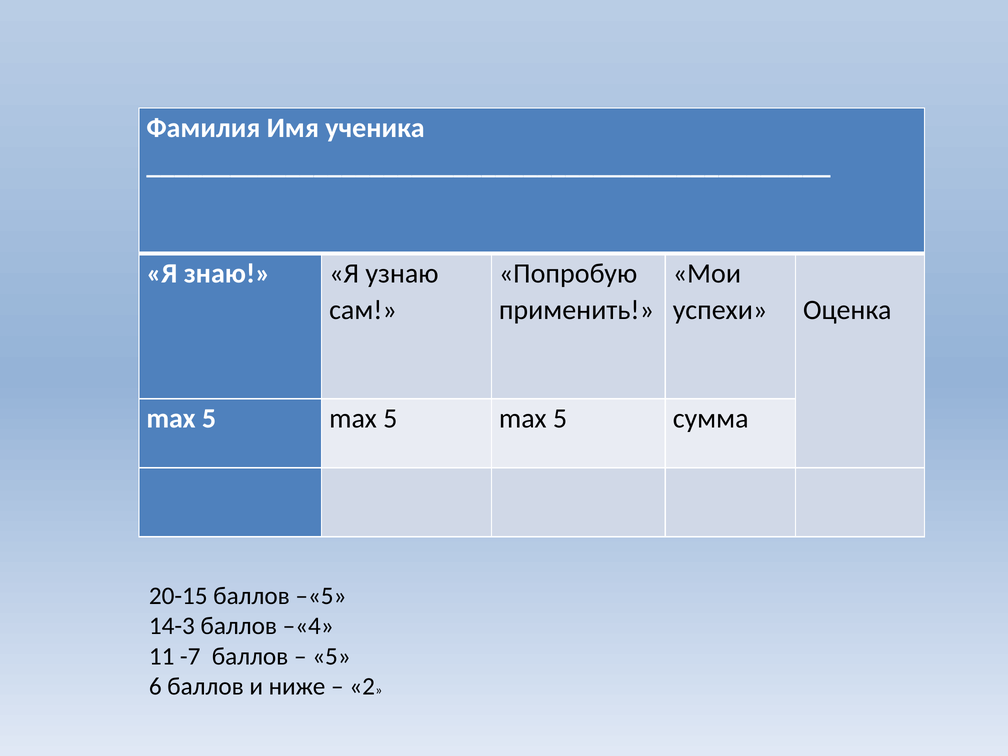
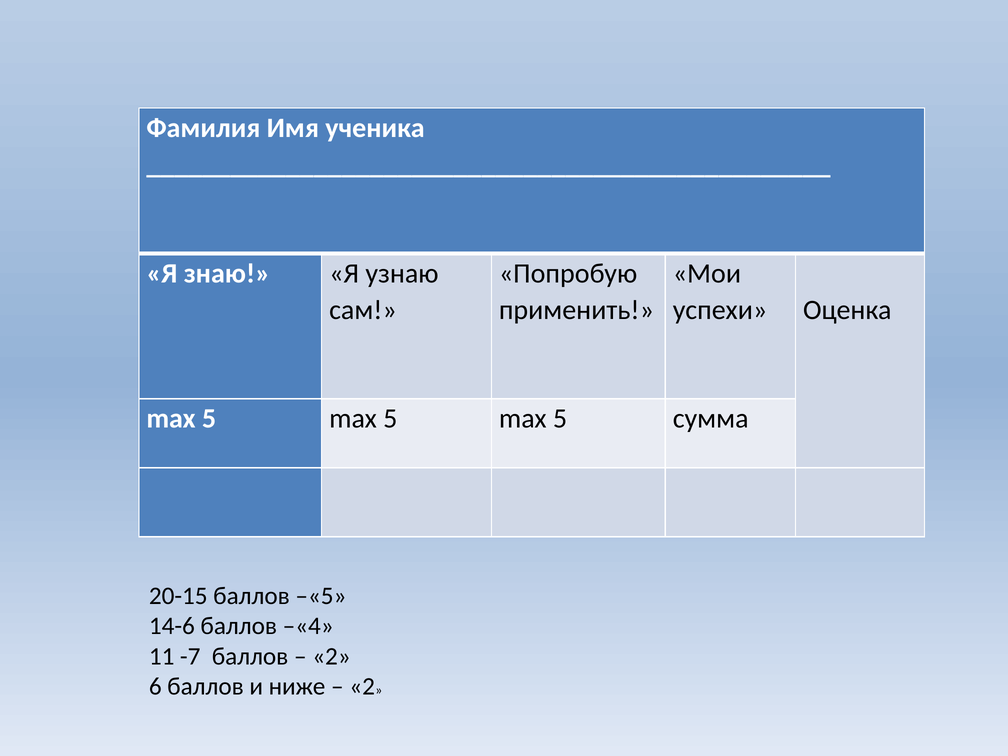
14-3: 14-3 -> 14-6
5 at (331, 656): 5 -> 2
